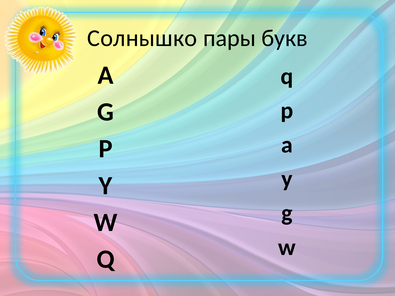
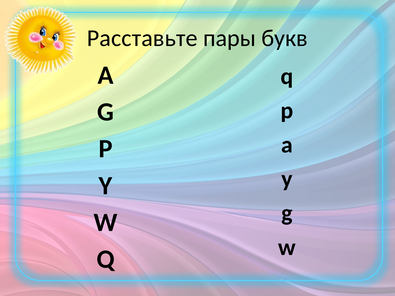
Солнышко: Солнышко -> Расставьте
